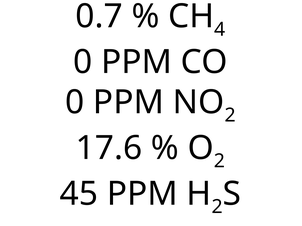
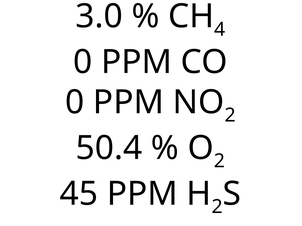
0.7: 0.7 -> 3.0
17.6: 17.6 -> 50.4
